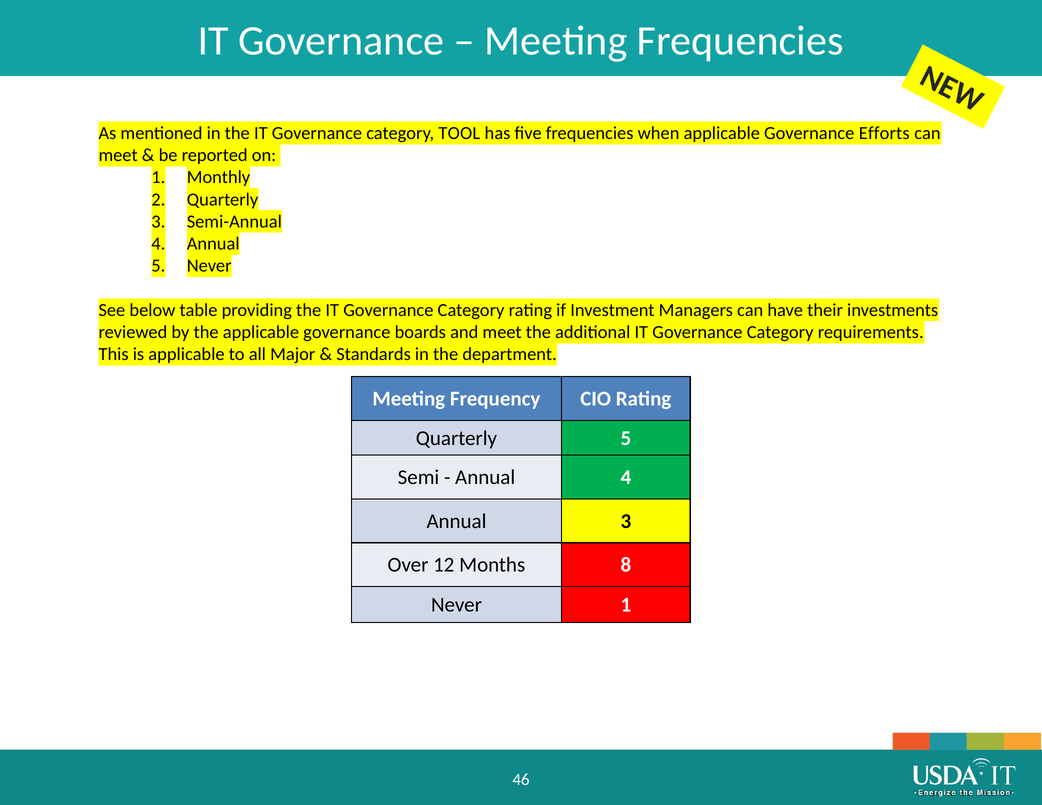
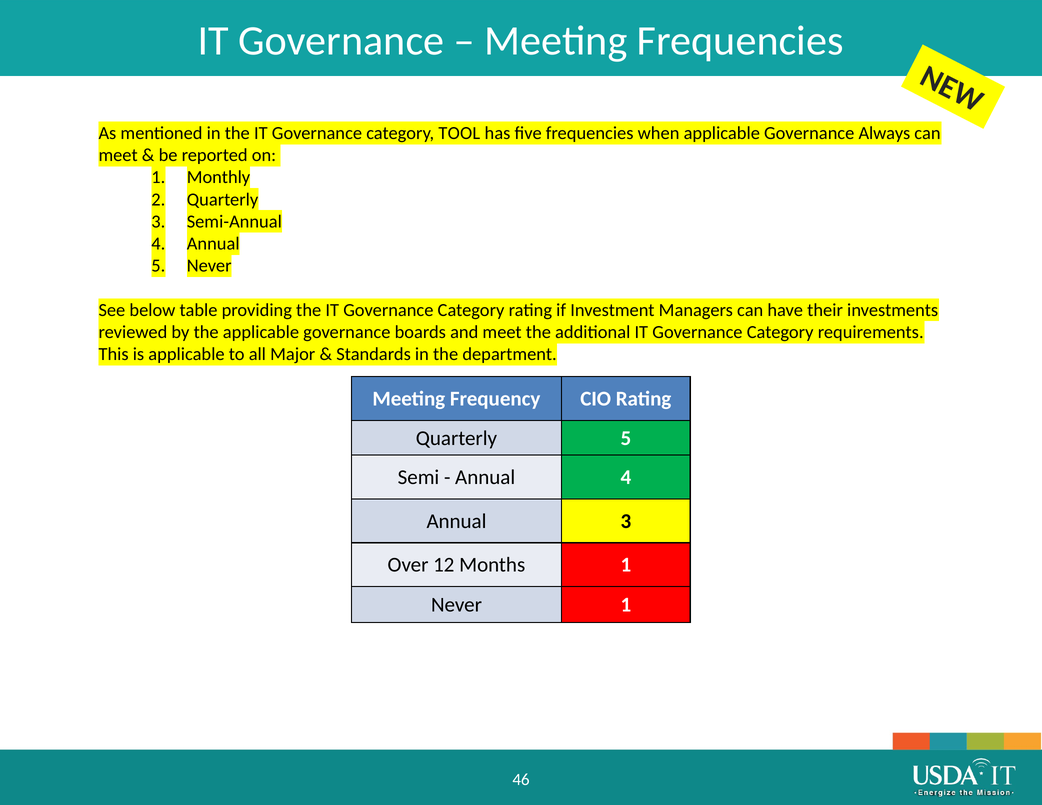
Efforts: Efforts -> Always
Months 8: 8 -> 1
